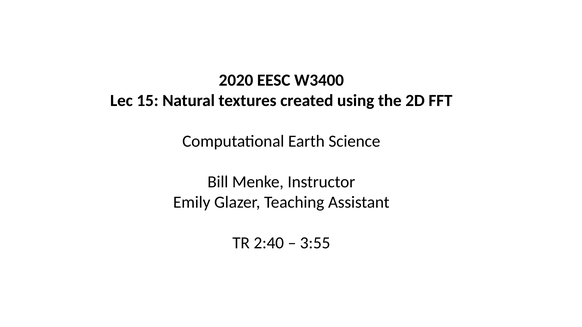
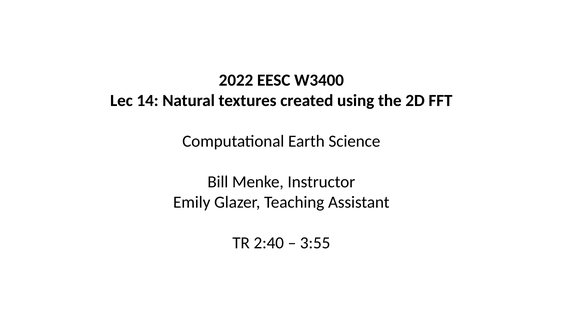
2020: 2020 -> 2022
15: 15 -> 14
